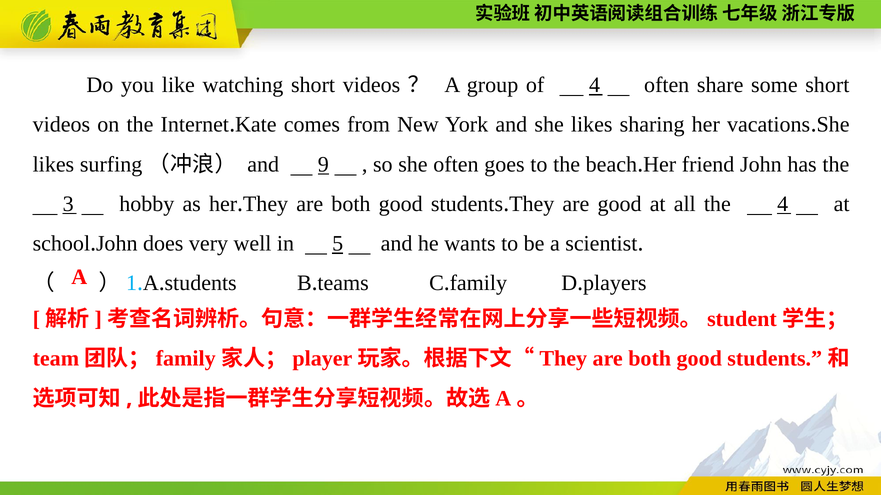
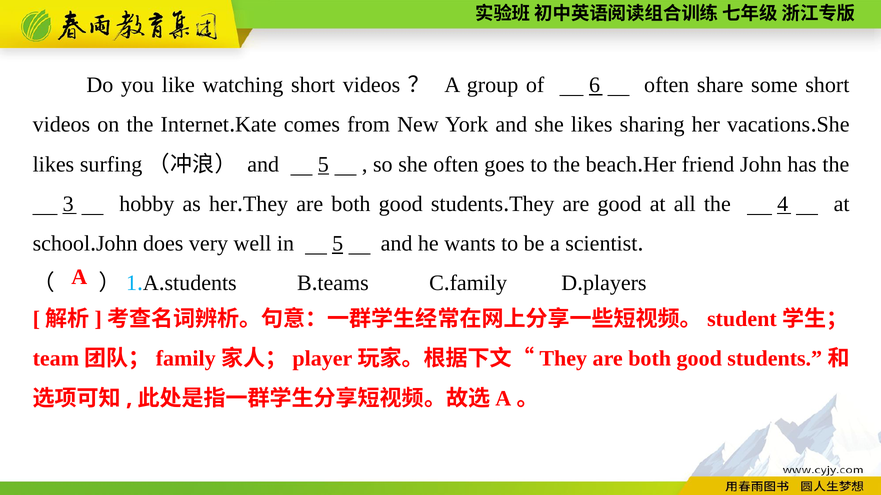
of 4: 4 -> 6
and 9: 9 -> 5
